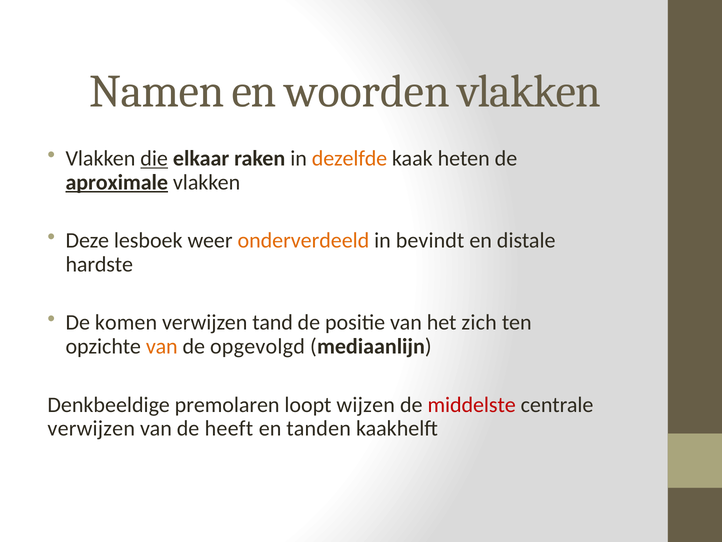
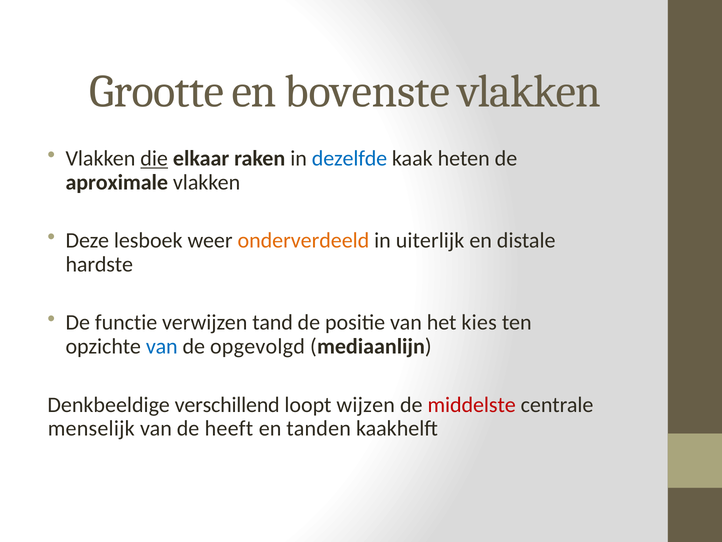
Namen: Namen -> Grootte
woorden: woorden -> bovenste
dezelfde colour: orange -> blue
aproximale underline: present -> none
bevindt: bevindt -> uiterlijk
komen: komen -> functie
zich: zich -> kies
van at (162, 346) colour: orange -> blue
premolaren: premolaren -> verschillend
verwijzen at (91, 428): verwijzen -> menselijk
